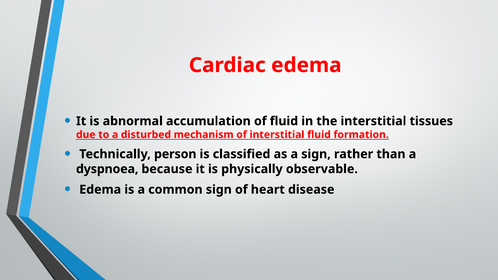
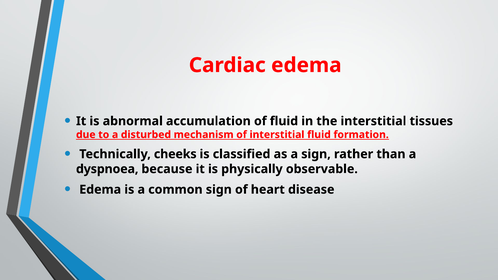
person: person -> cheeks
